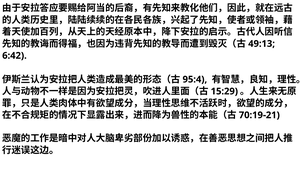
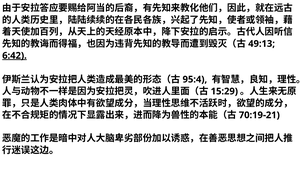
6:42 underline: none -> present
